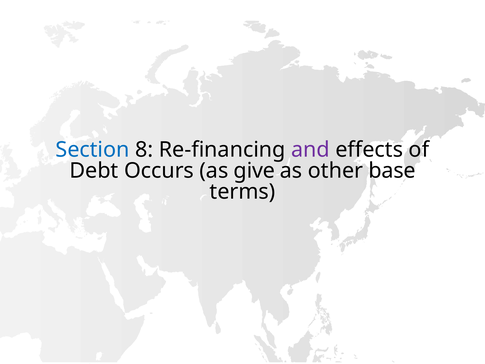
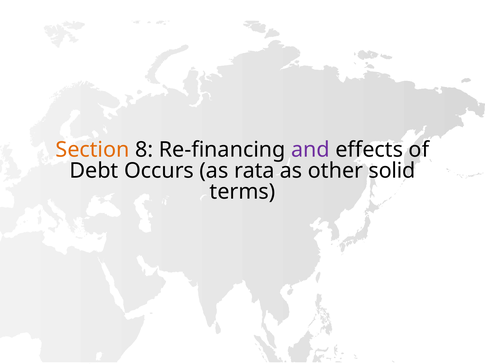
Section colour: blue -> orange
give: give -> rata
base: base -> solid
